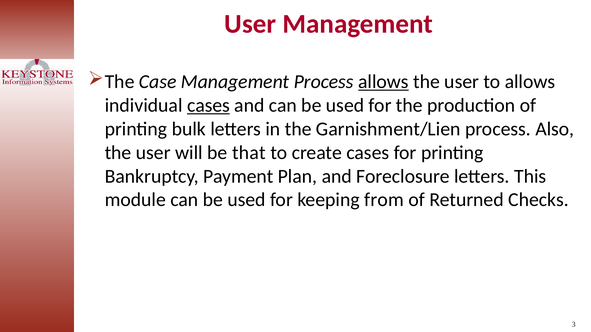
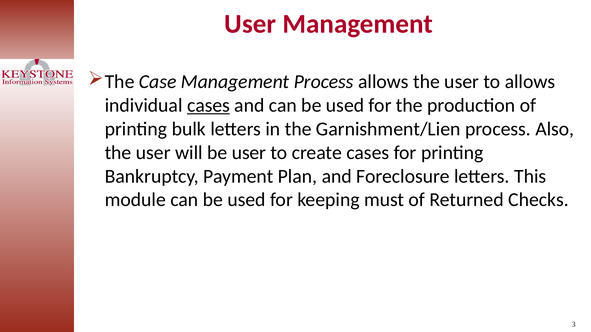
allows at (383, 82) underline: present -> none
be that: that -> user
from: from -> must
